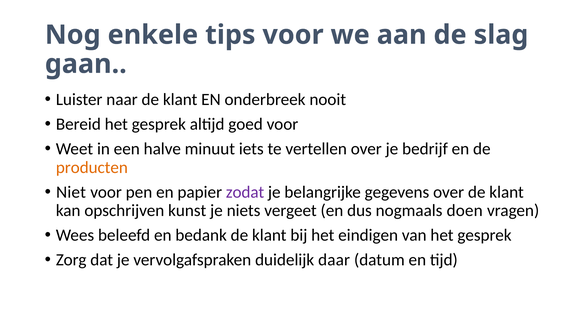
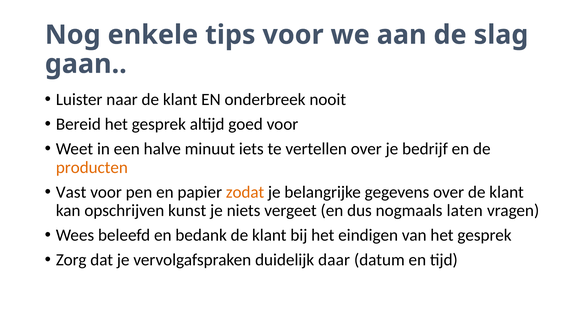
Niet: Niet -> Vast
zodat colour: purple -> orange
doen: doen -> laten
